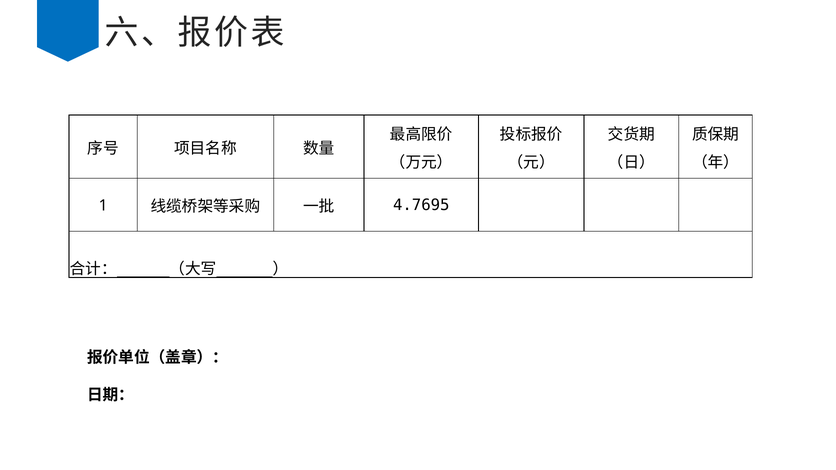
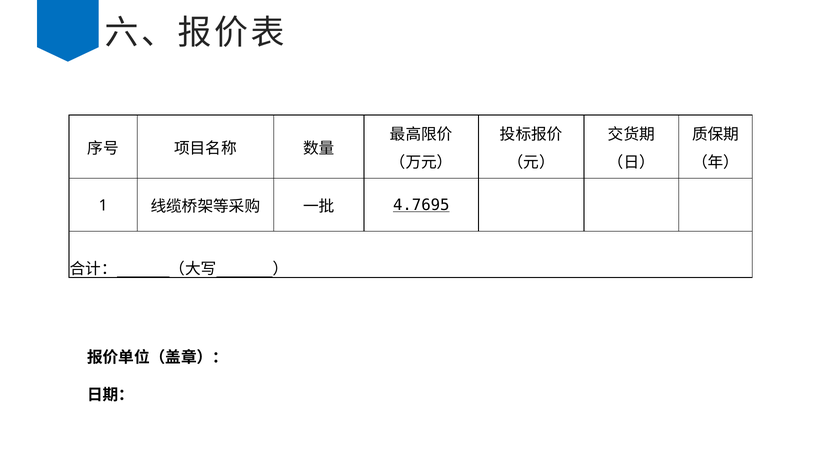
4.7695 underline: none -> present
